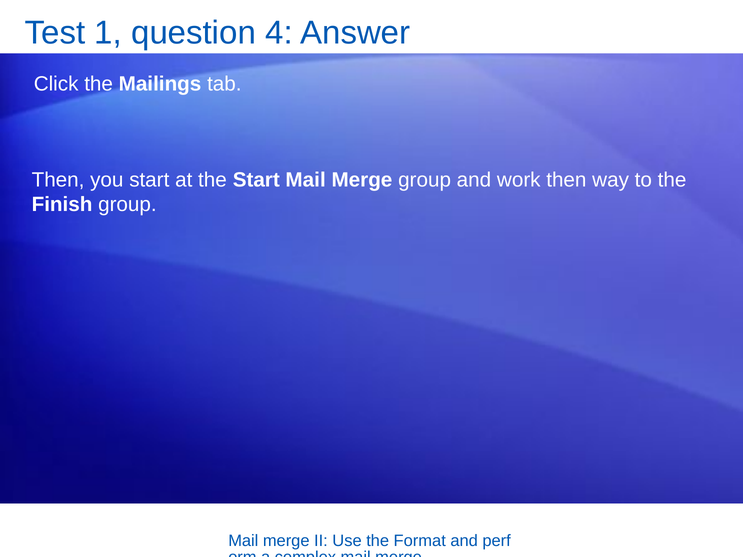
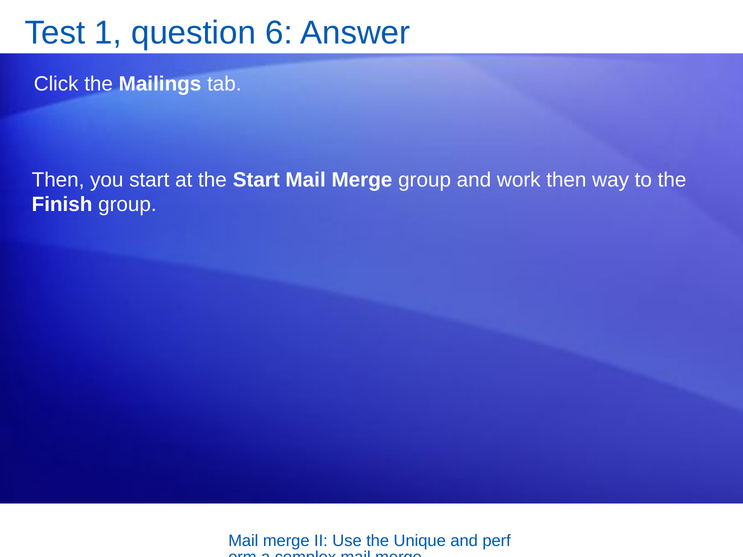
4: 4 -> 6
Format: Format -> Unique
